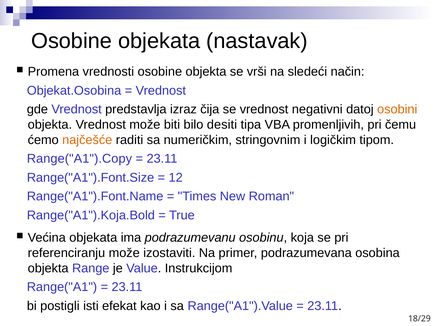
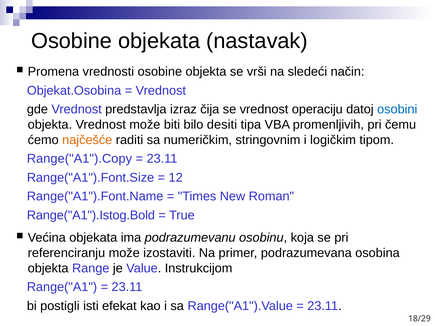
negativni: negativni -> operaciju
osobini colour: orange -> blue
Range("A1").Koja.Bold: Range("A1").Koja.Bold -> Range("A1").Istog.Bold
